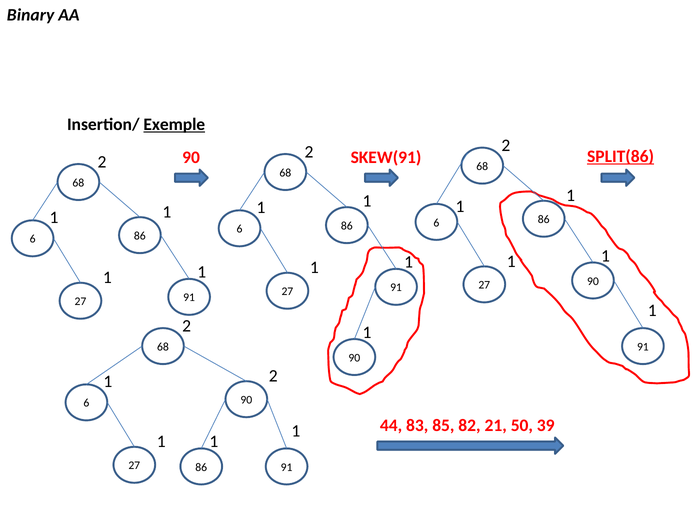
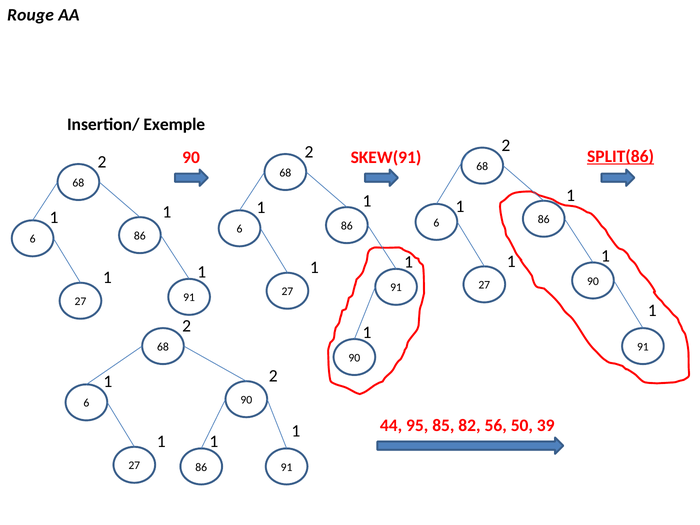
Binary: Binary -> Rouge
Exemple underline: present -> none
83: 83 -> 95
21: 21 -> 56
